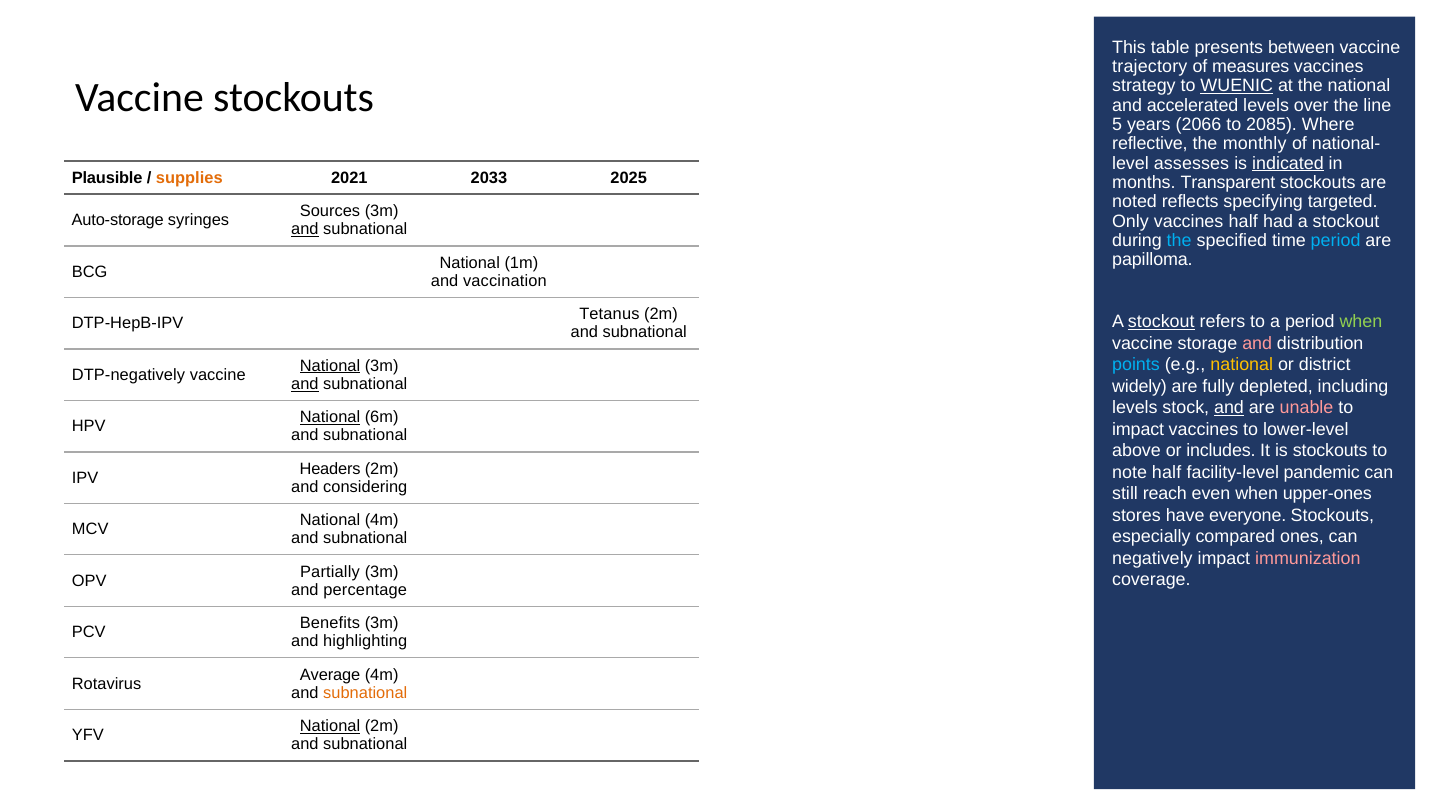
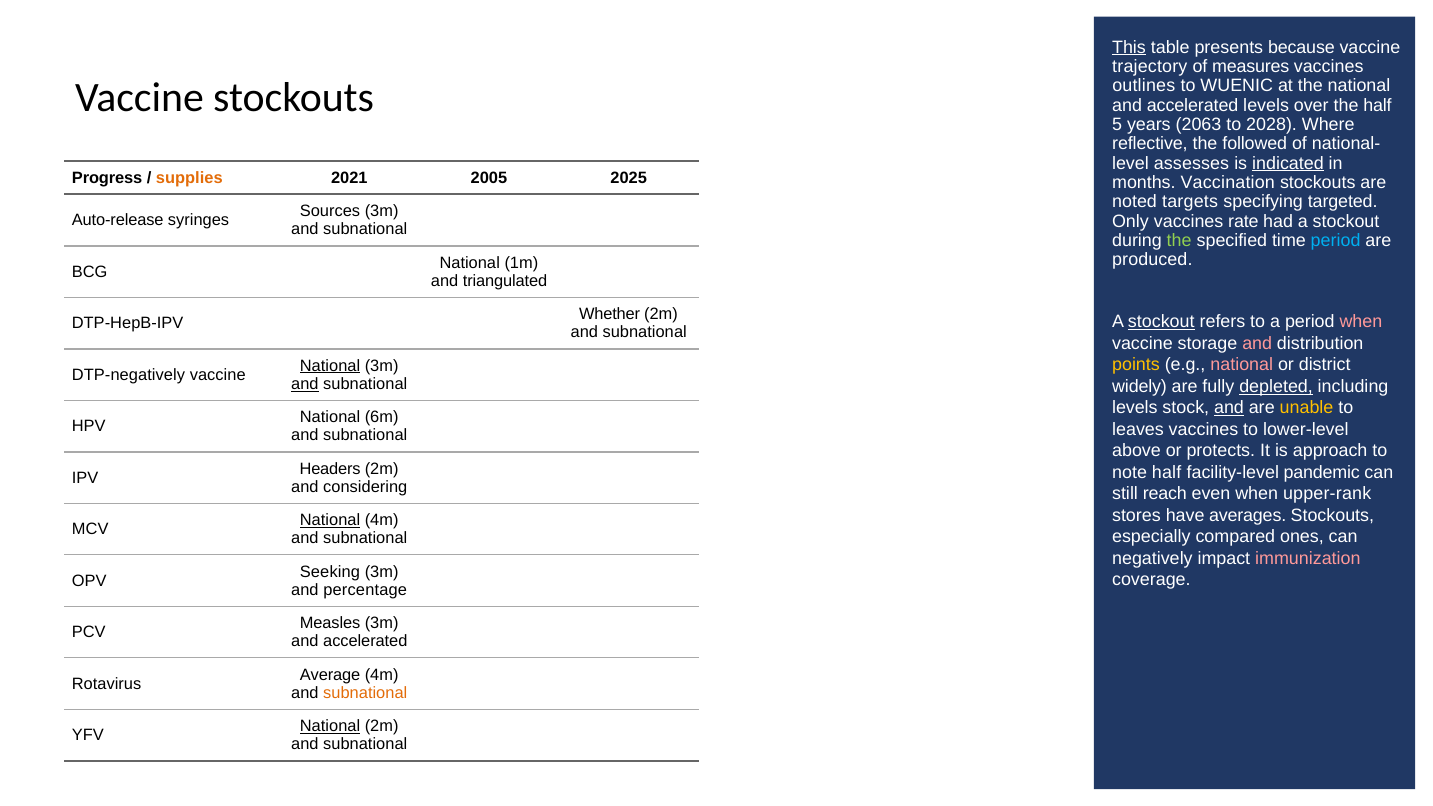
This underline: none -> present
between: between -> because
strategy: strategy -> outlines
WUENIC underline: present -> none
the line: line -> half
2066: 2066 -> 2063
2085: 2085 -> 2028
monthly: monthly -> followed
Plausible: Plausible -> Progress
2033: 2033 -> 2005
Transparent: Transparent -> Vaccination
reflects: reflects -> targets
Auto-storage: Auto-storage -> Auto-release
vaccines half: half -> rate
and at (305, 230) underline: present -> none
the at (1179, 240) colour: light blue -> light green
papilloma: papilloma -> produced
vaccination: vaccination -> triangulated
Tetanus: Tetanus -> Whether
when at (1361, 322) colour: light green -> pink
points colour: light blue -> yellow
national at (1242, 365) colour: yellow -> pink
depleted underline: none -> present
unable colour: pink -> yellow
National at (330, 417) underline: present -> none
impact at (1138, 430): impact -> leaves
includes: includes -> protects
is stockouts: stockouts -> approach
upper-ones: upper-ones -> upper-rank
everyone: everyone -> averages
National at (330, 520) underline: none -> present
Partially: Partially -> Seeking
Benefits: Benefits -> Measles
highlighting at (365, 642): highlighting -> accelerated
